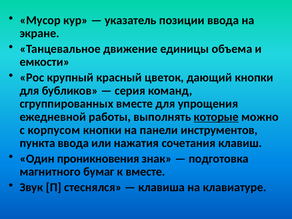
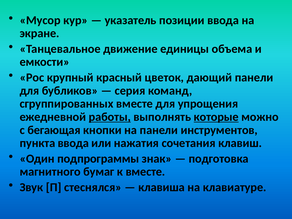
дающий кнопки: кнопки -> панели
работы underline: none -> present
корпусом: корпусом -> бегающая
проникновения: проникновения -> подпрограммы
